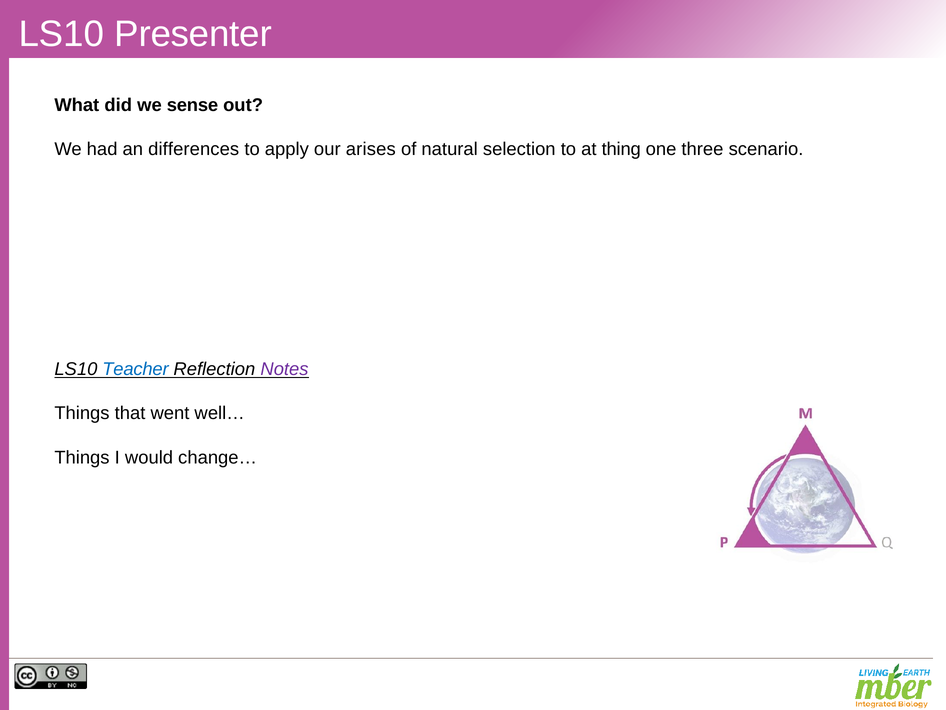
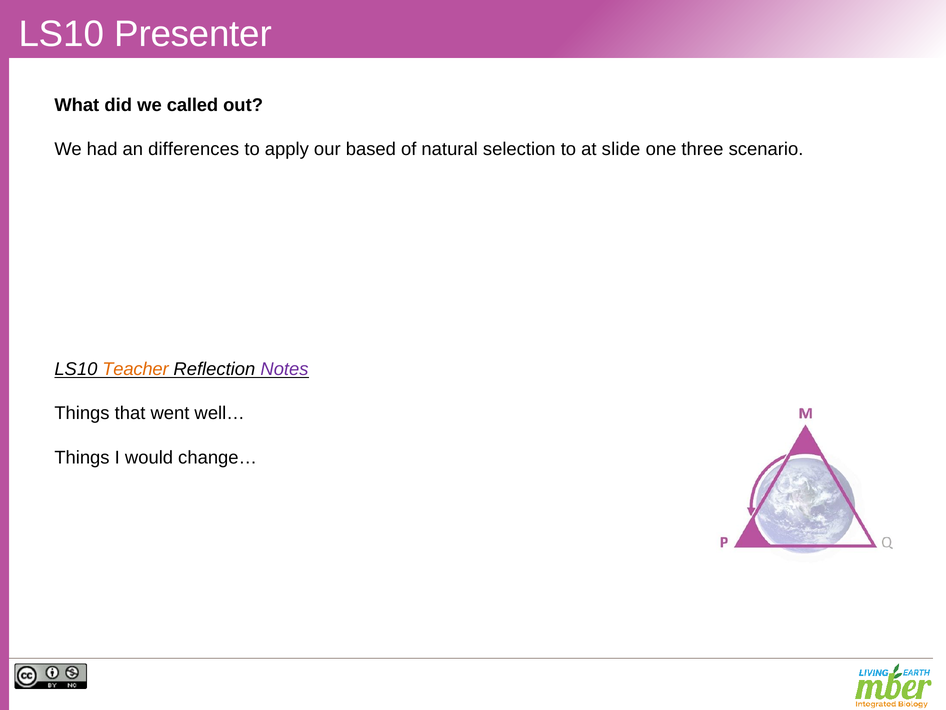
sense: sense -> called
arises: arises -> based
thing: thing -> slide
Teacher colour: blue -> orange
